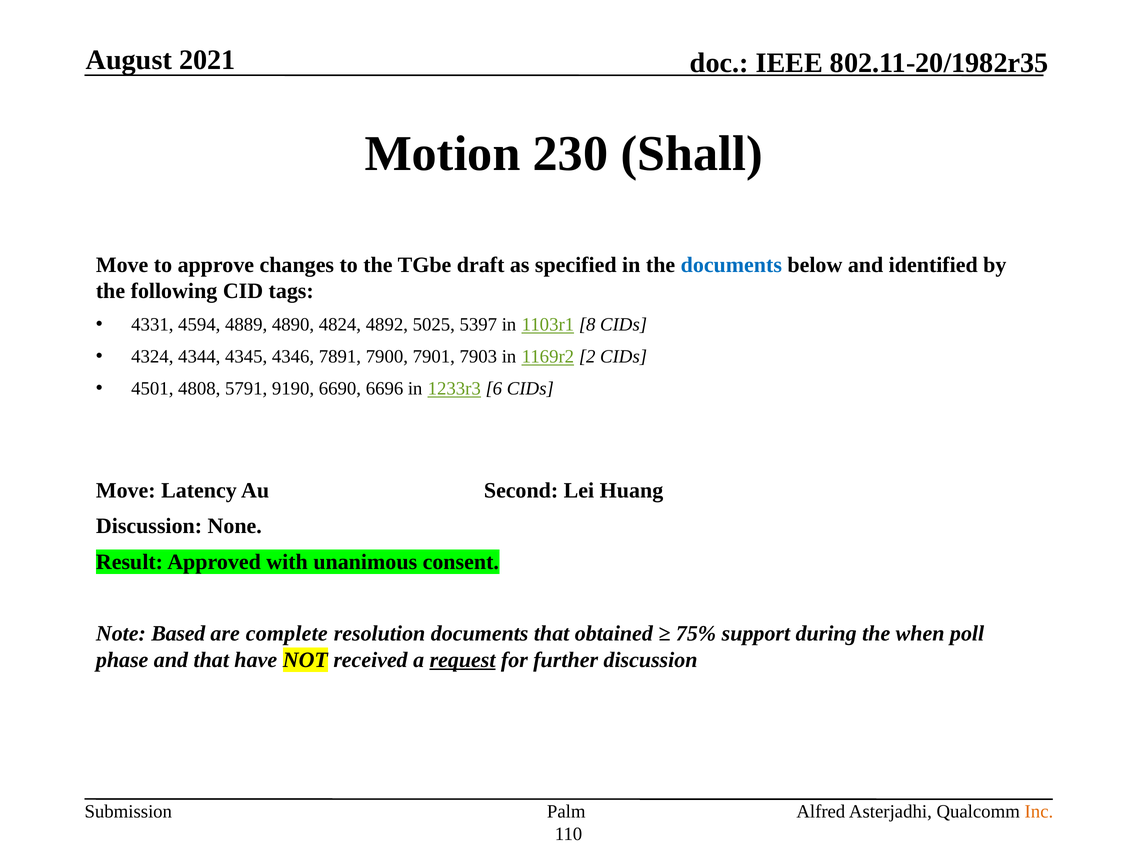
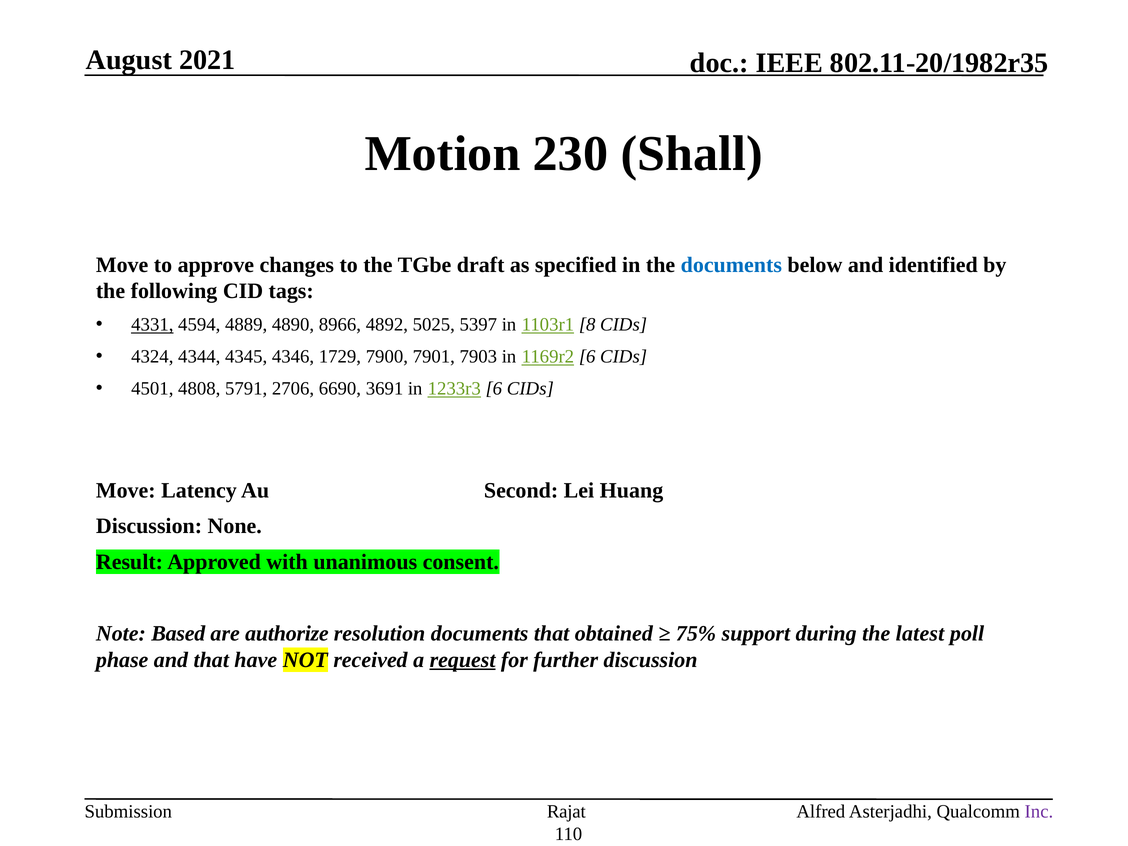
4331 underline: none -> present
4824: 4824 -> 8966
7891: 7891 -> 1729
1169r2 2: 2 -> 6
9190: 9190 -> 2706
6696: 6696 -> 3691
complete: complete -> authorize
when: when -> latest
Palm: Palm -> Rajat
Inc colour: orange -> purple
